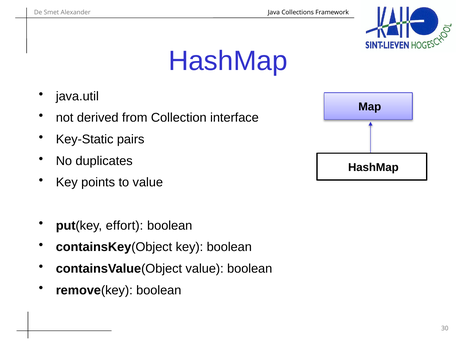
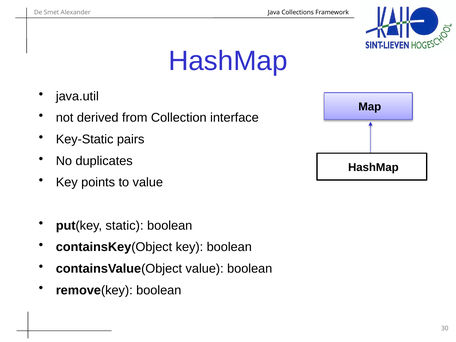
effort: effort -> static
